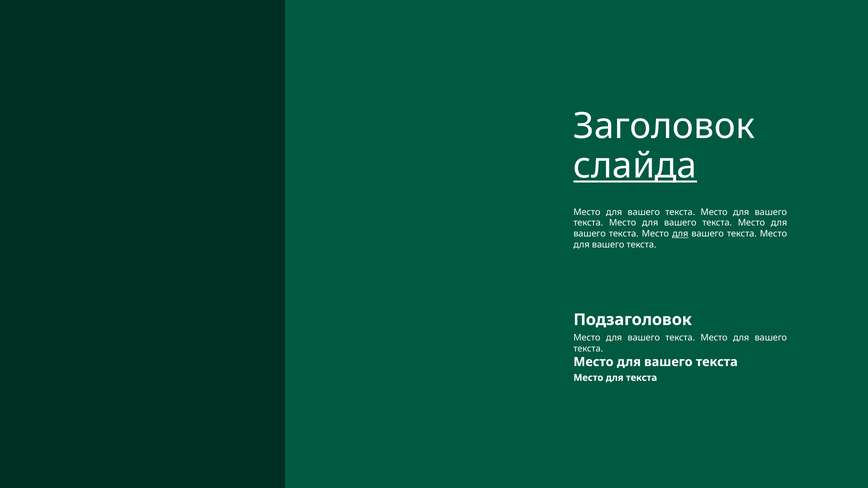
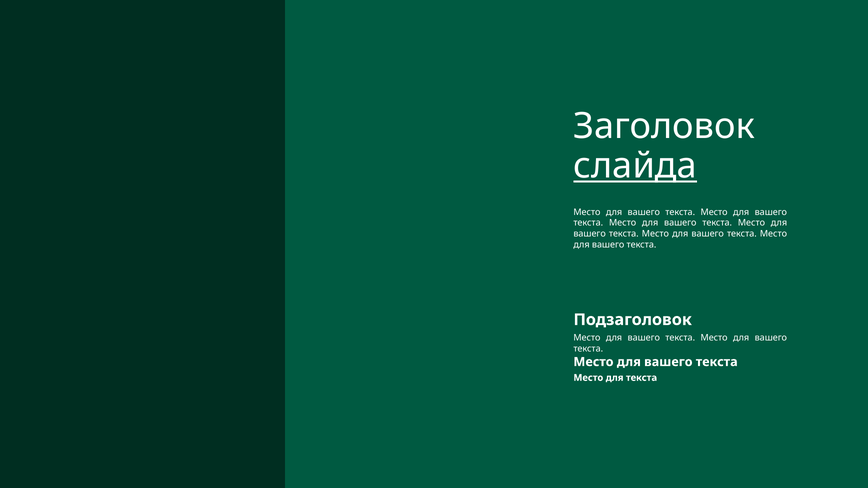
для at (680, 234) underline: present -> none
